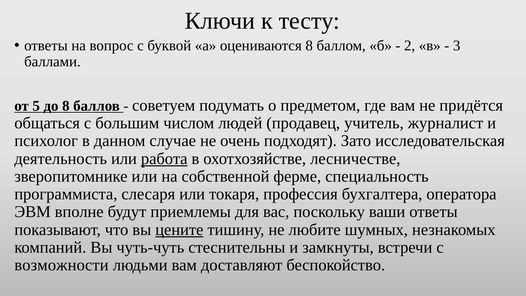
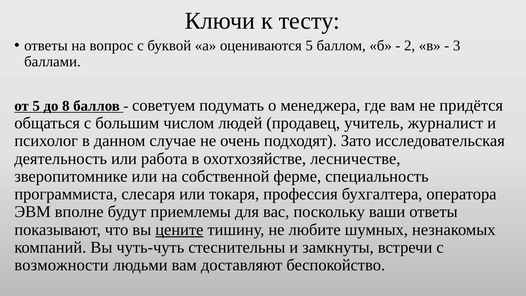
оцениваются 8: 8 -> 5
предметом: предметом -> менеджера
работа underline: present -> none
